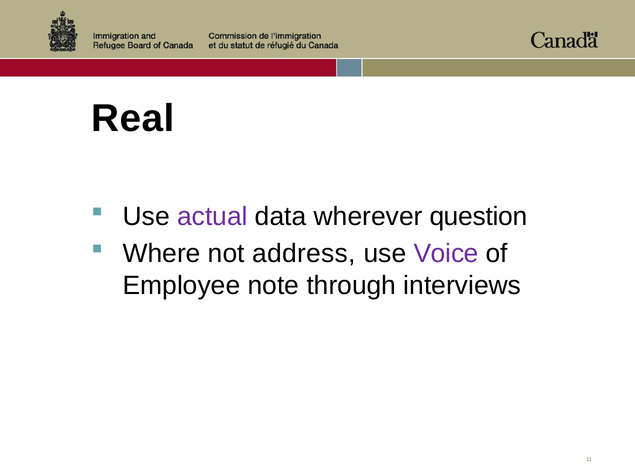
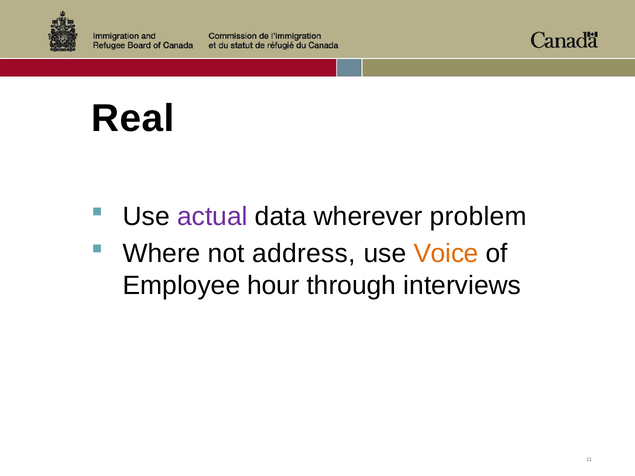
question: question -> problem
Voice colour: purple -> orange
note: note -> hour
